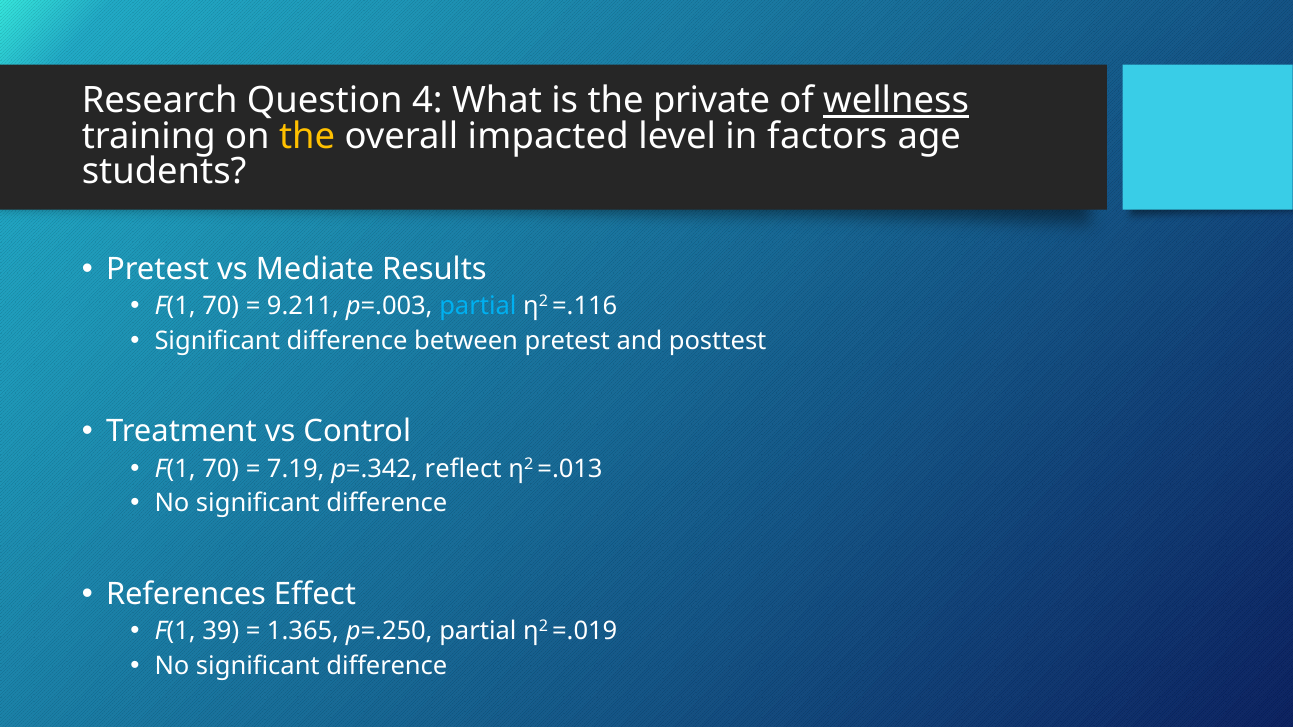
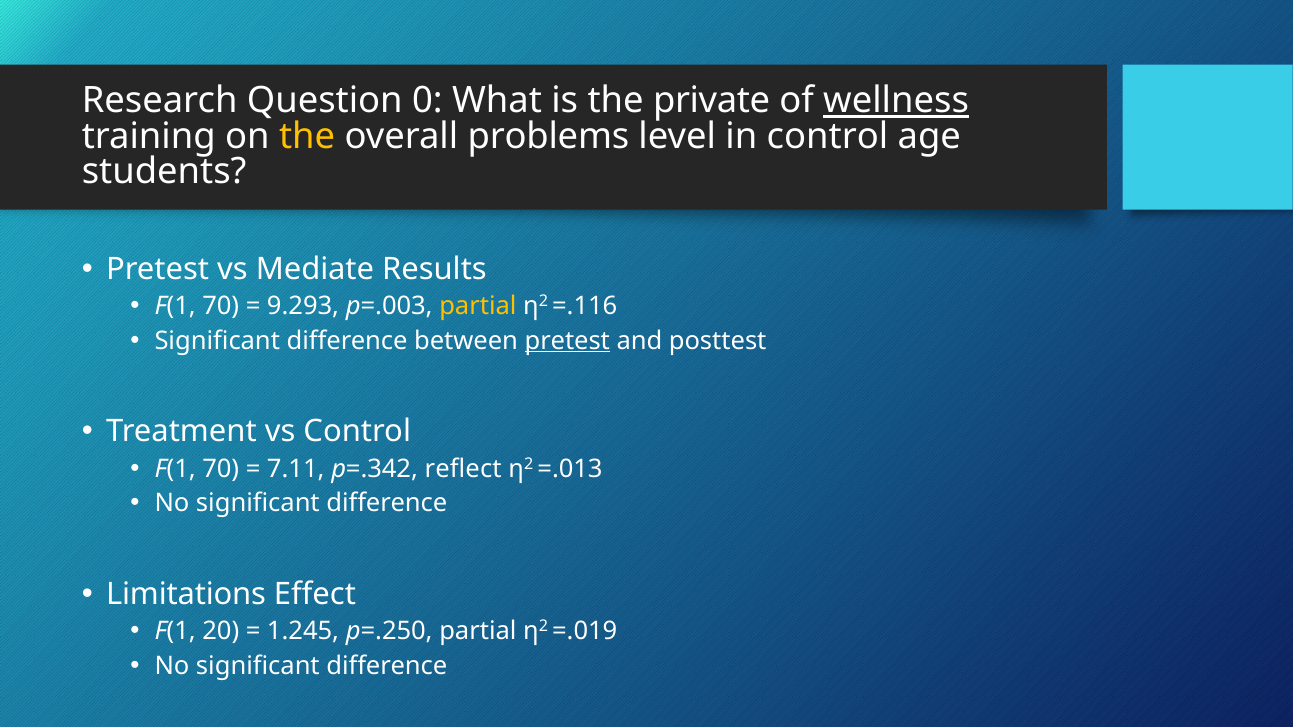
4: 4 -> 0
impacted: impacted -> problems
in factors: factors -> control
9.211: 9.211 -> 9.293
partial at (478, 306) colour: light blue -> yellow
pretest at (567, 341) underline: none -> present
7.19: 7.19 -> 7.11
References: References -> Limitations
39: 39 -> 20
1.365: 1.365 -> 1.245
